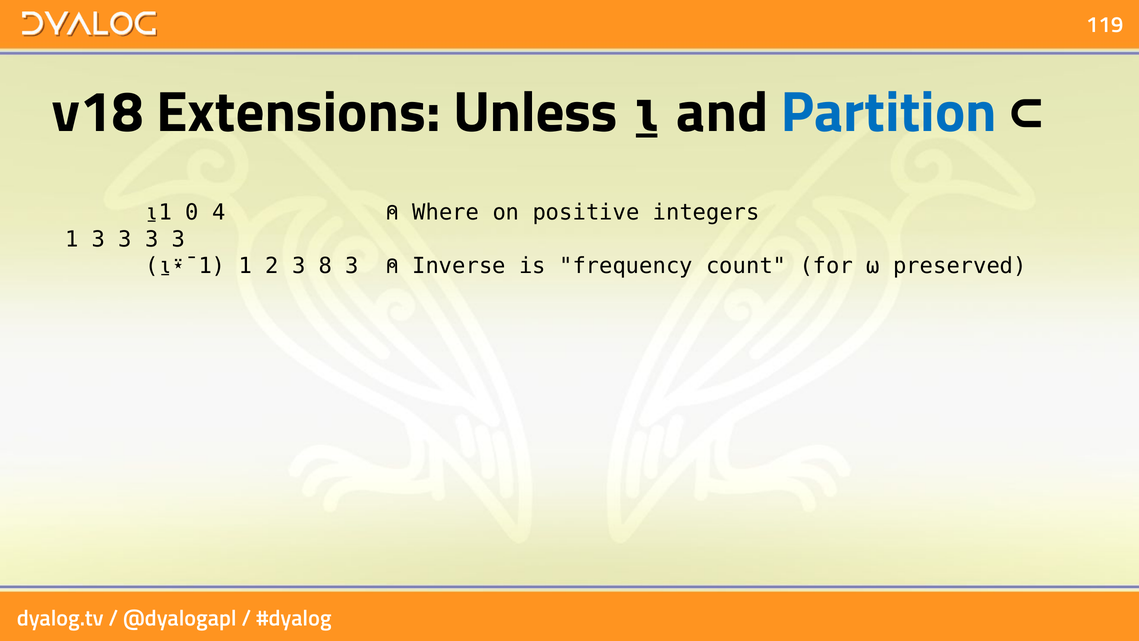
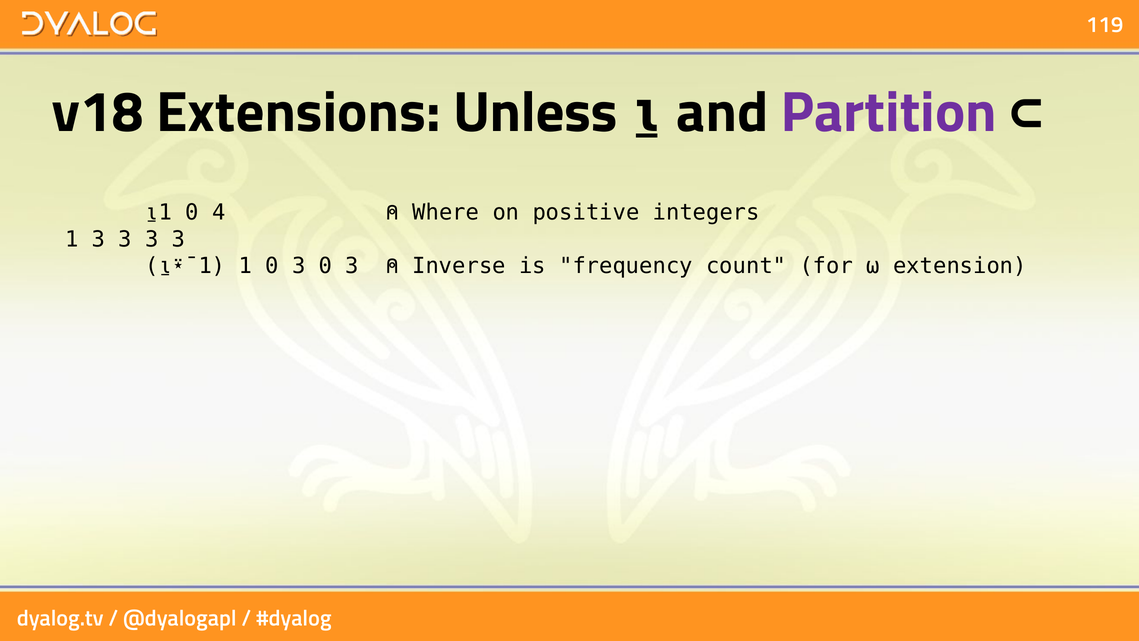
Partition colour: blue -> purple
1 2: 2 -> 0
3 8: 8 -> 0
preserved: preserved -> extension
